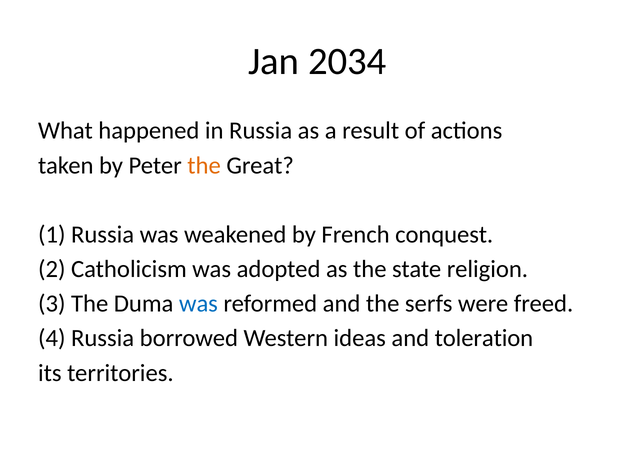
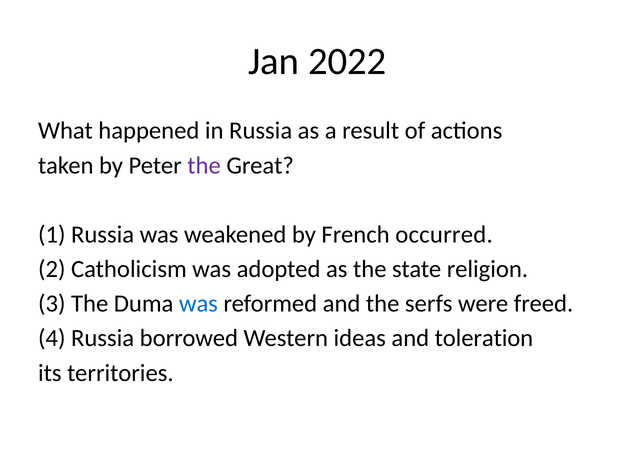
2034: 2034 -> 2022
the at (204, 165) colour: orange -> purple
conquest: conquest -> occurred
